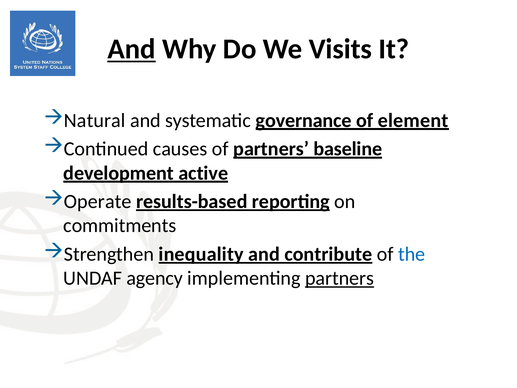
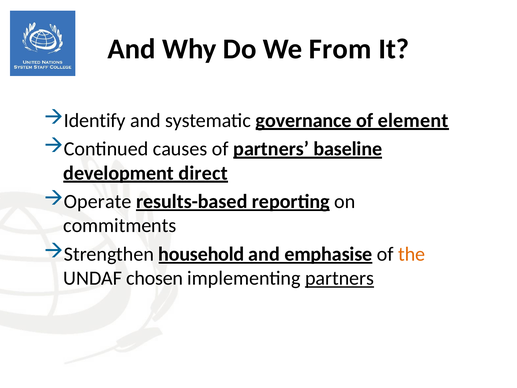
And at (132, 49) underline: present -> none
Visits: Visits -> From
Natural: Natural -> Identify
active: active -> direct
inequality: inequality -> household
contribute: contribute -> emphasise
the colour: blue -> orange
agency: agency -> chosen
